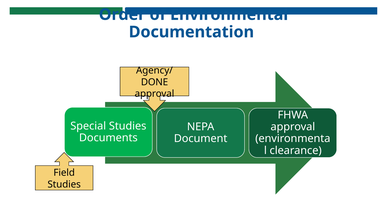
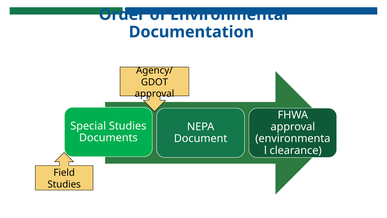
DONE: DONE -> GDOT
